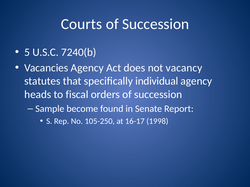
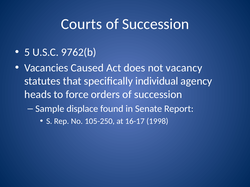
7240(b: 7240(b -> 9762(b
Vacancies Agency: Agency -> Caused
fiscal: fiscal -> force
become: become -> displace
